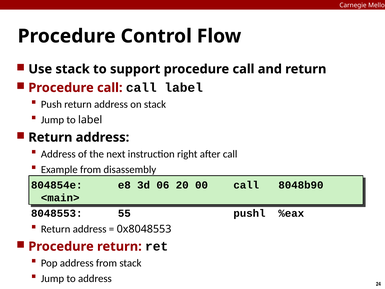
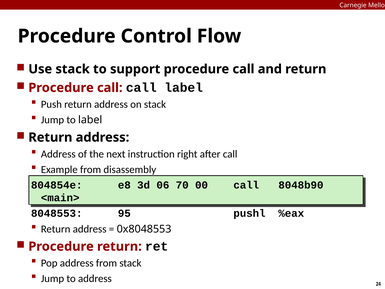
20: 20 -> 70
55: 55 -> 95
